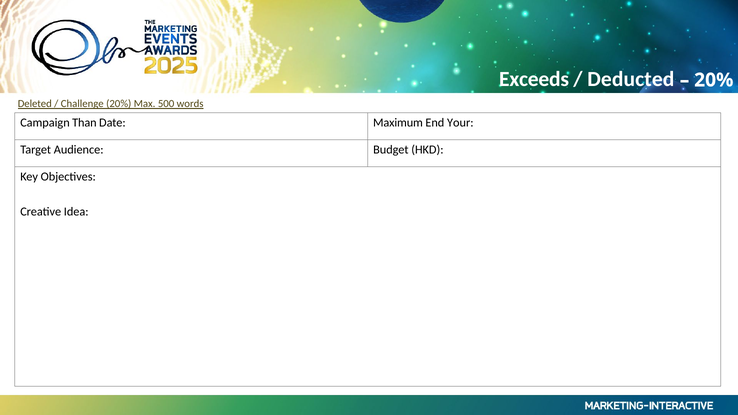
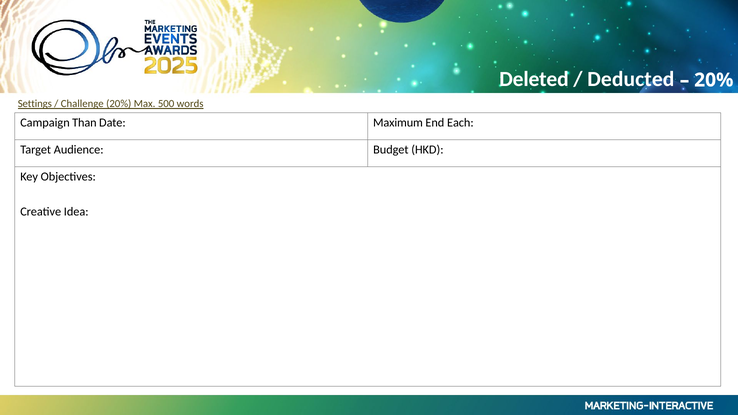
Exceeds: Exceeds -> Deleted
Deleted: Deleted -> Settings
Your: Your -> Each
